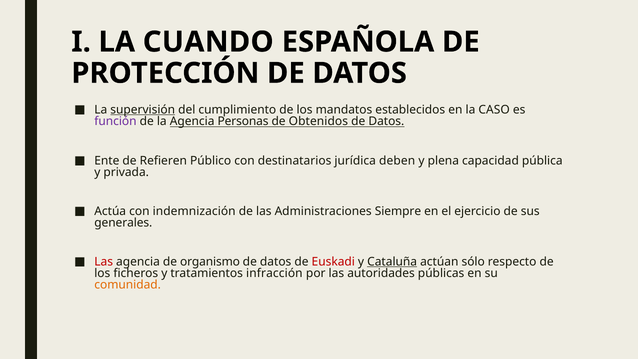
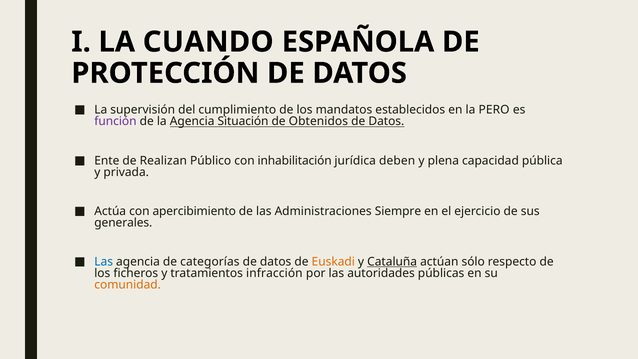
supervisión underline: present -> none
CASO: CASO -> PERO
Personas: Personas -> Situación
Refieren: Refieren -> Realizan
destinatarios: destinatarios -> inhabilitación
indemnización: indemnización -> apercibimiento
Las at (104, 262) colour: red -> blue
organismo: organismo -> categorías
Euskadi colour: red -> orange
